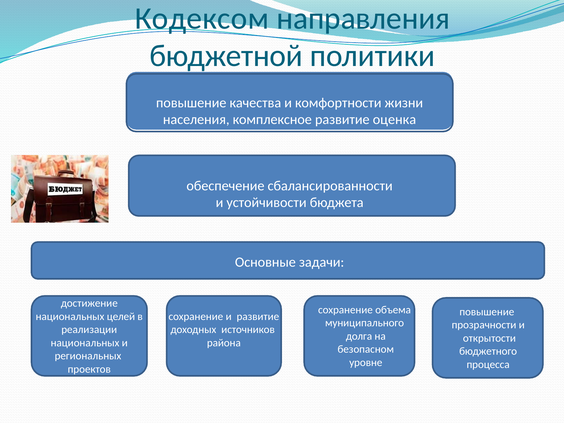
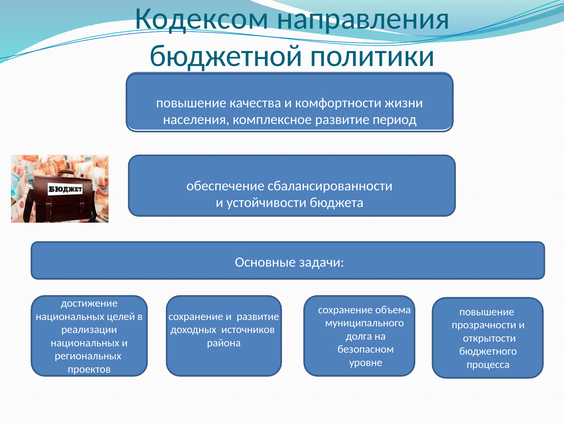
оценка: оценка -> период
